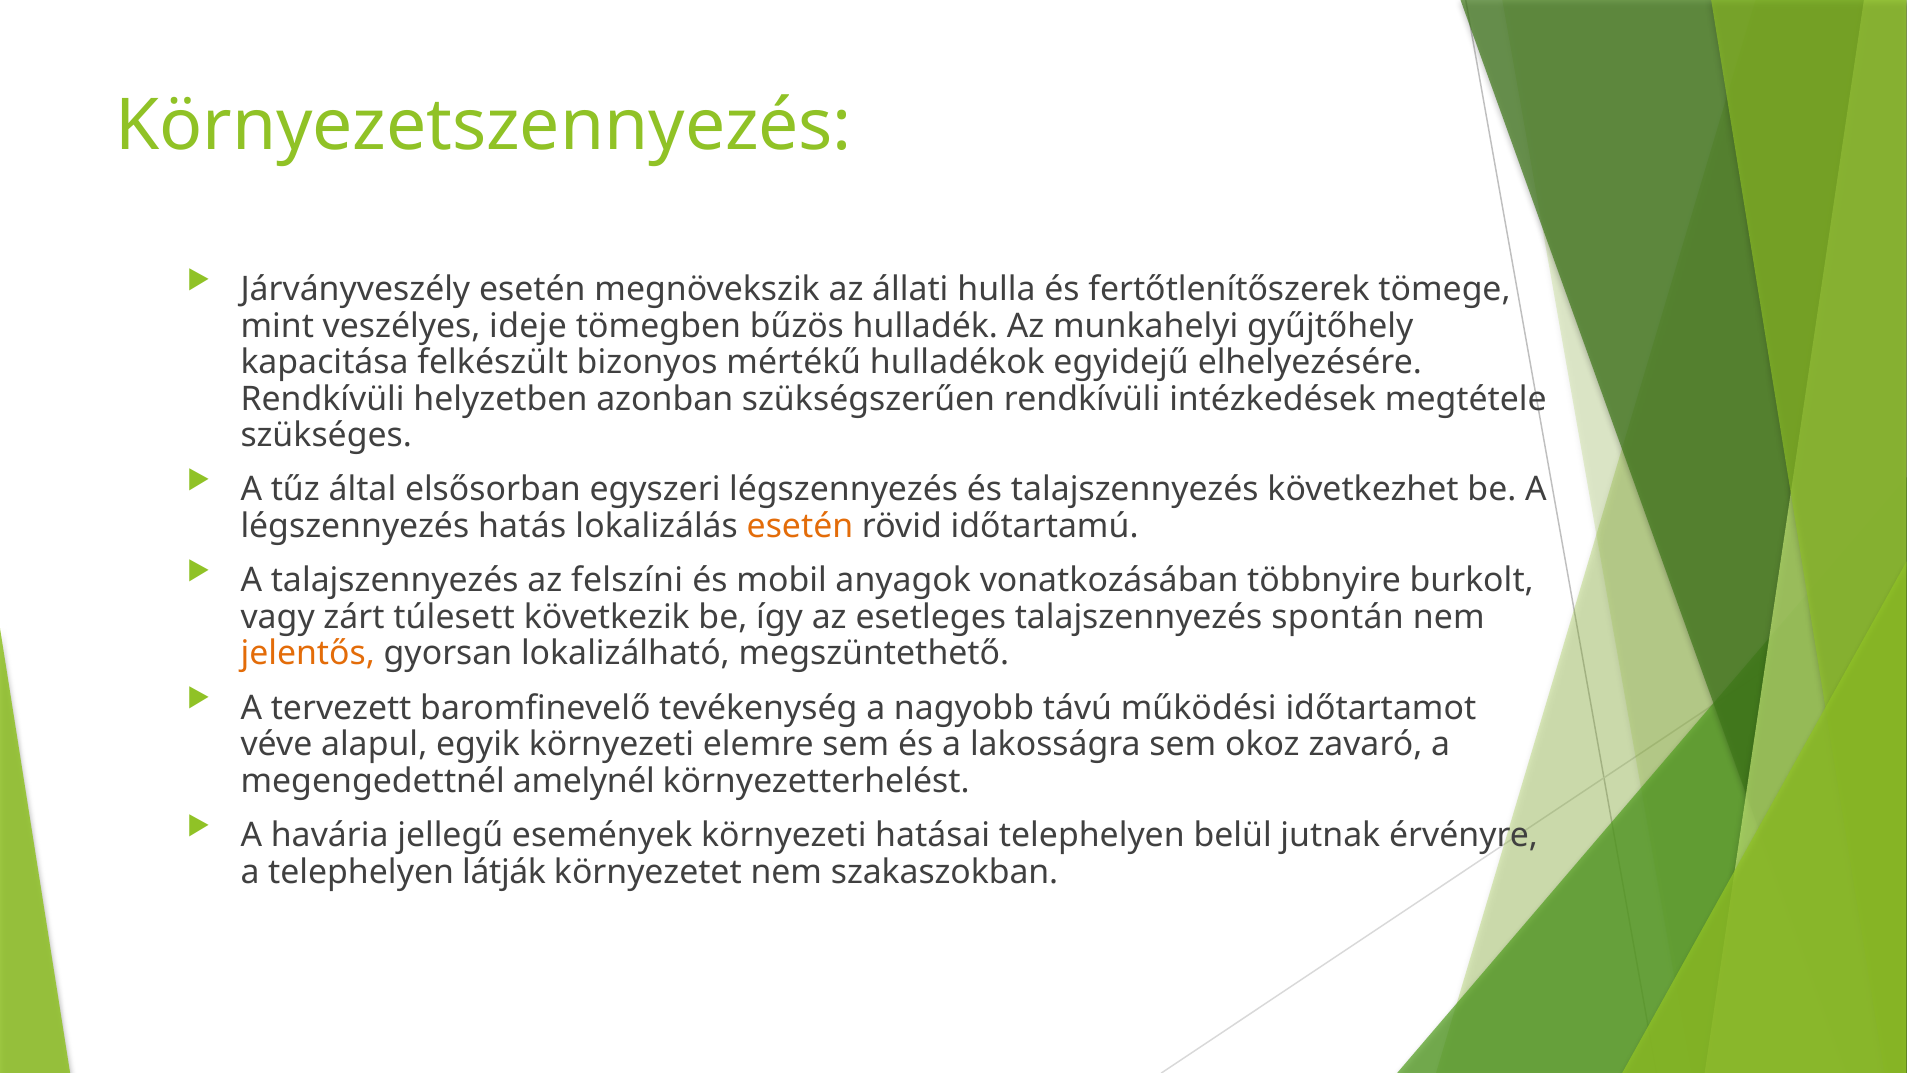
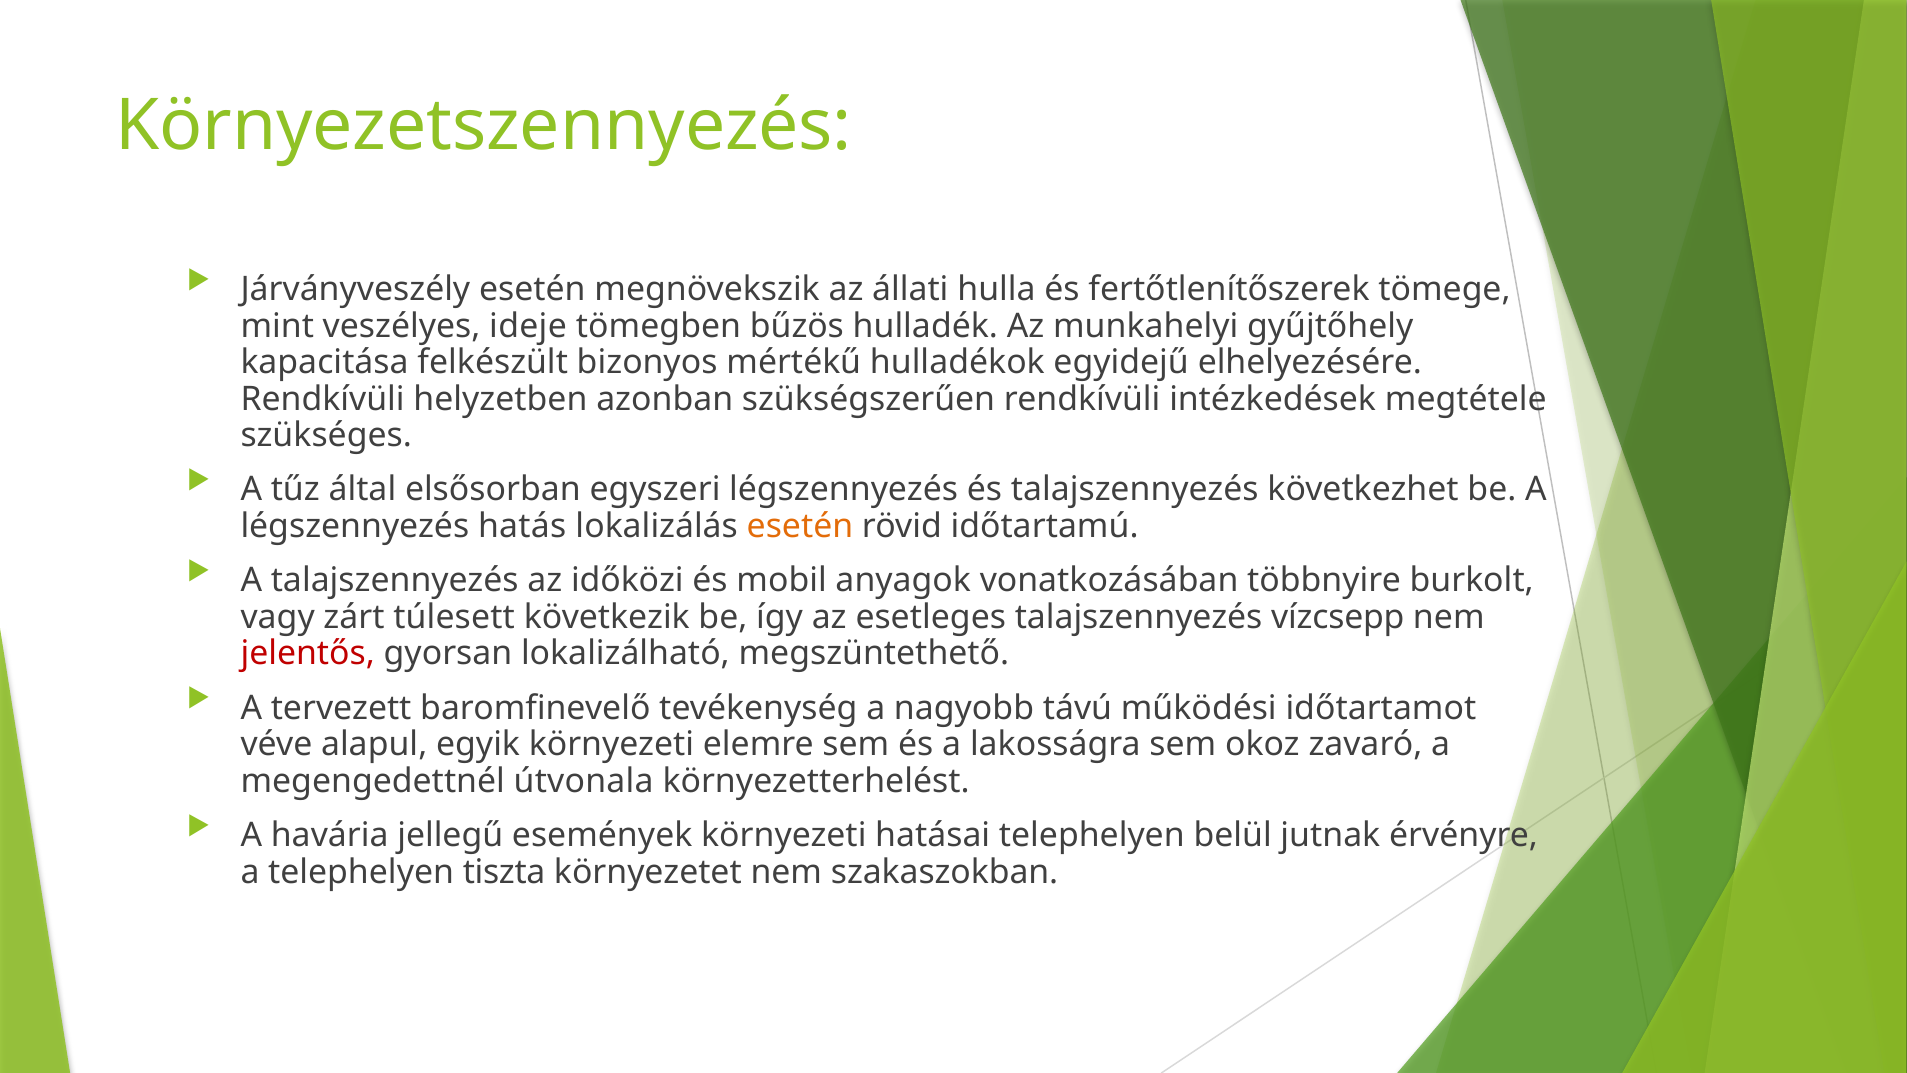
felszíni: felszíni -> időközi
spontán: spontán -> vízcsepp
jelentős colour: orange -> red
amelynél: amelynél -> útvonala
látják: látják -> tiszta
